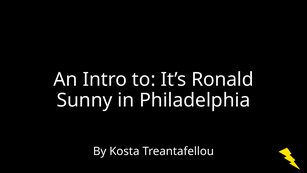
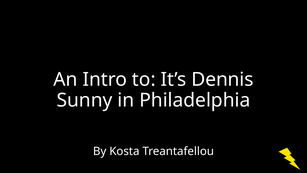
Ronald: Ronald -> Dennis
